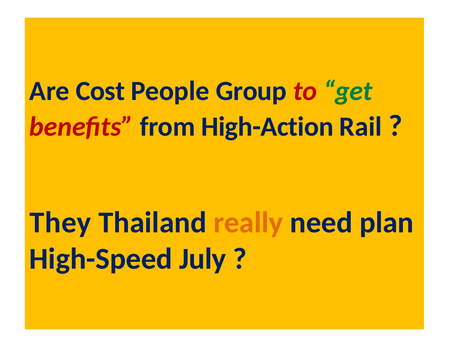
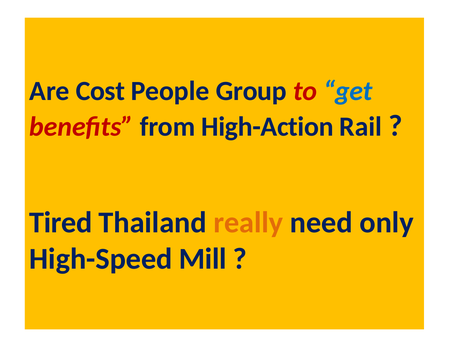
get colour: green -> blue
They: They -> Tired
plan: plan -> only
July: July -> Mill
